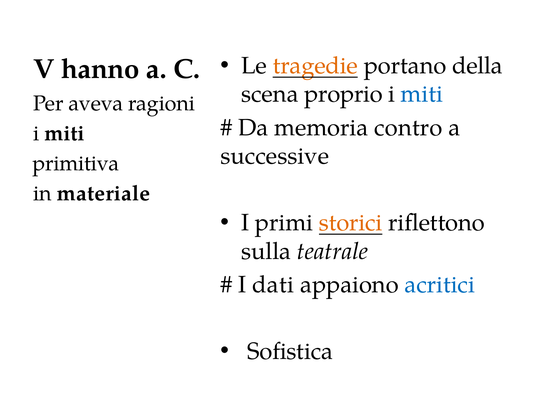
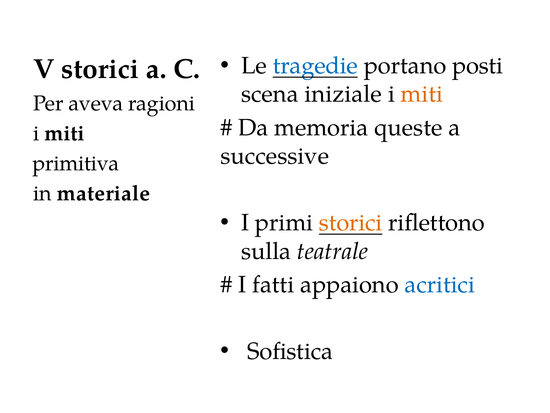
V hanno: hanno -> storici
tragedie colour: orange -> blue
della: della -> posti
proprio: proprio -> iniziale
miti at (422, 94) colour: blue -> orange
contro: contro -> queste
dati: dati -> fatti
